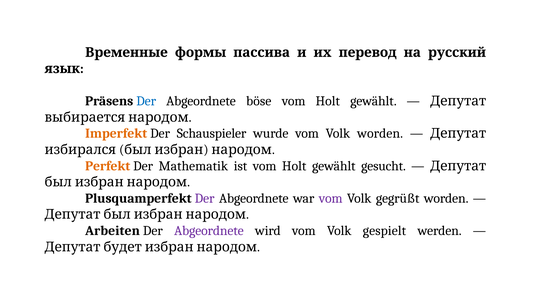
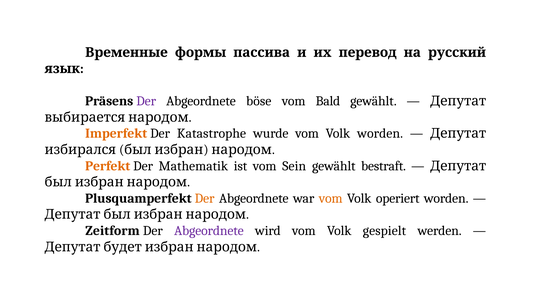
Der at (146, 101) colour: blue -> purple
Holt at (328, 101): Holt -> Bald
Schauspieler: Schauspieler -> Katastrophe
ist vom Holt: Holt -> Sein
gesucht: gesucht -> bestraft
Der at (205, 199) colour: purple -> orange
vom at (331, 199) colour: purple -> orange
gegrüßt: gegrüßt -> operiert
Arbeiten: Arbeiten -> Zeitform
